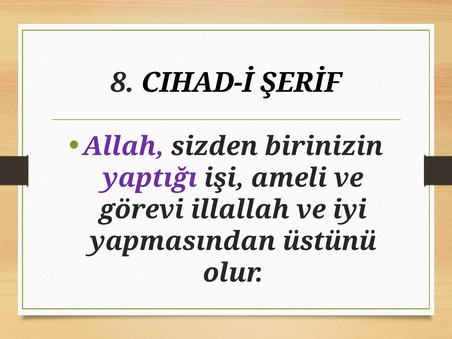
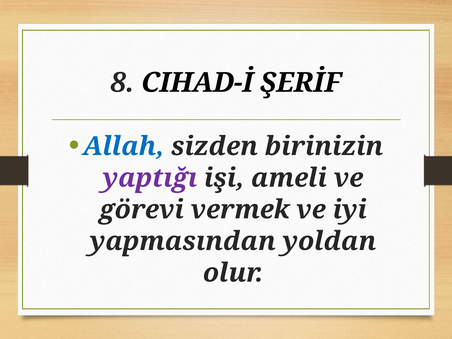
Allah colour: purple -> blue
illallah: illallah -> vermek
üstünü: üstünü -> yoldan
